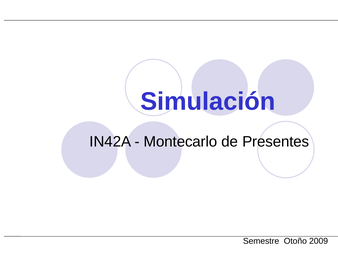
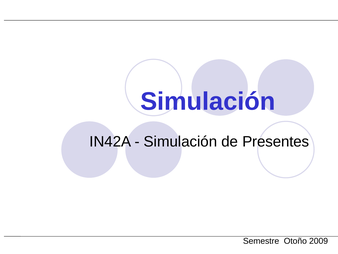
Montecarlo at (180, 141): Montecarlo -> Simulación
